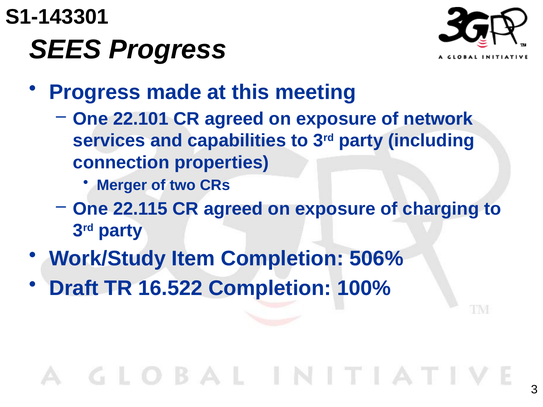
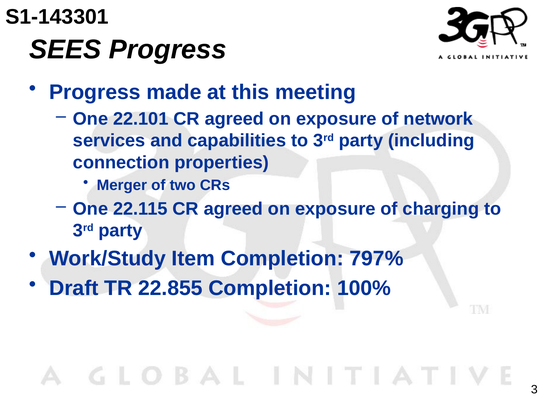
506%: 506% -> 797%
16.522: 16.522 -> 22.855
